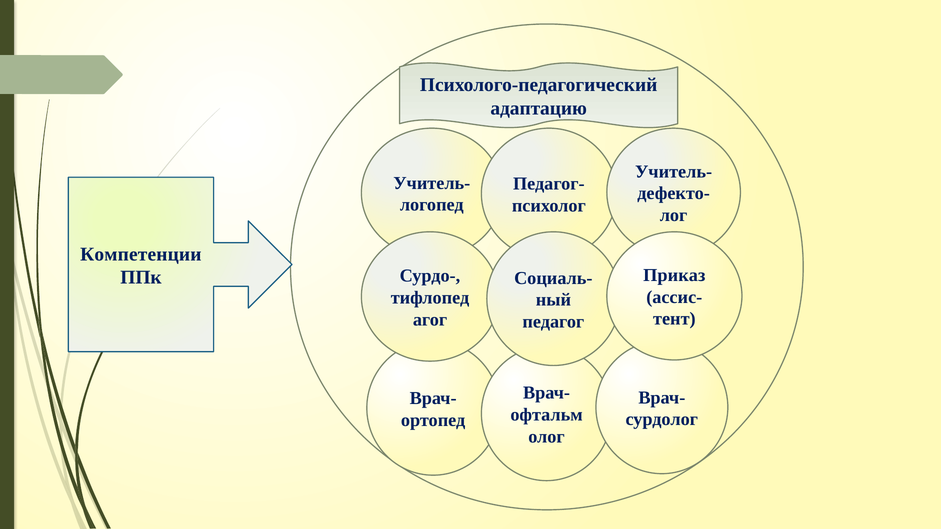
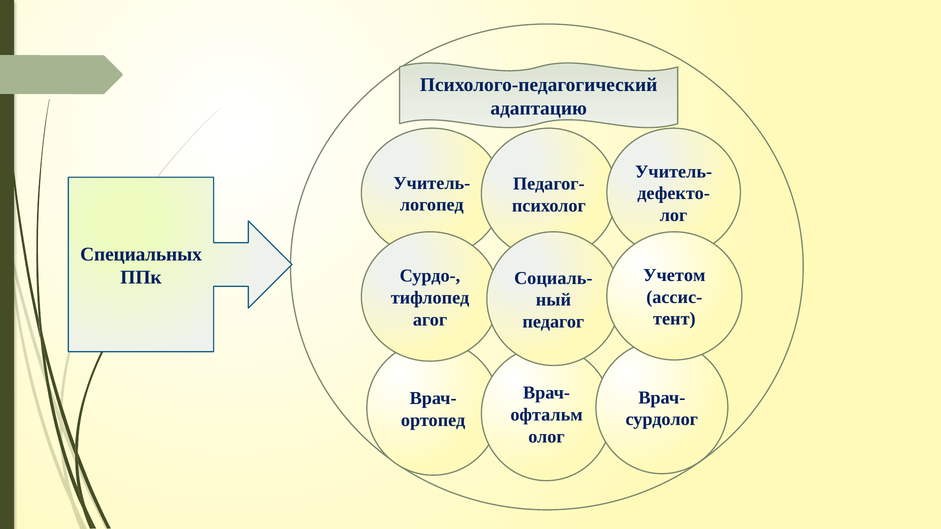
Компетенции: Компетенции -> Специальных
Приказ: Приказ -> Учетом
